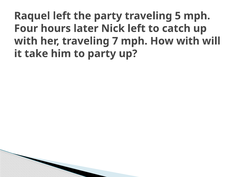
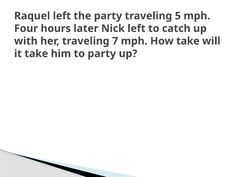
How with: with -> take
